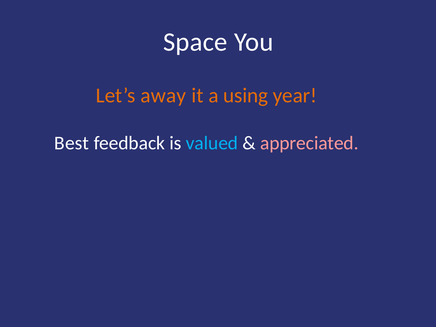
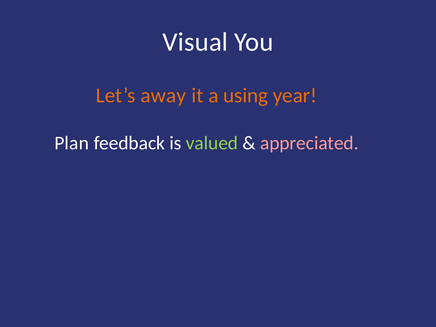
Space: Space -> Visual
Best: Best -> Plan
valued colour: light blue -> light green
